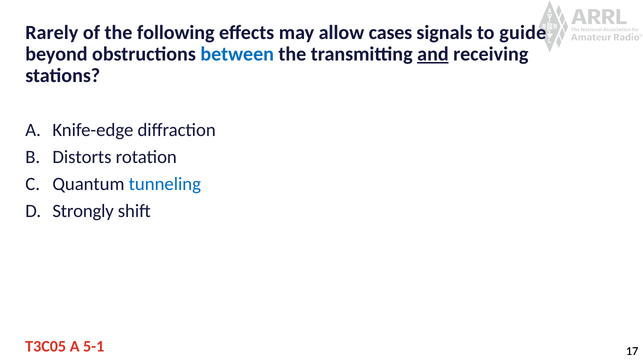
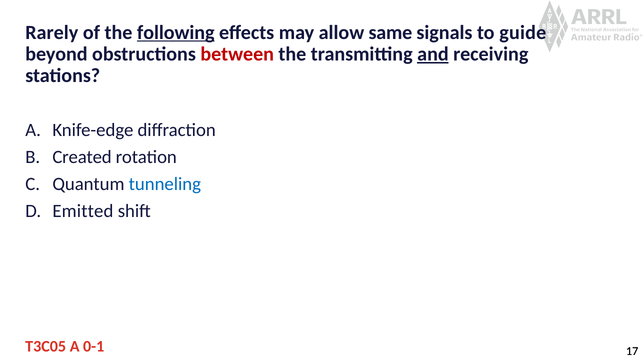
following underline: none -> present
cases: cases -> same
between colour: blue -> red
Distorts: Distorts -> Created
Strongly: Strongly -> Emitted
5-1: 5-1 -> 0-1
